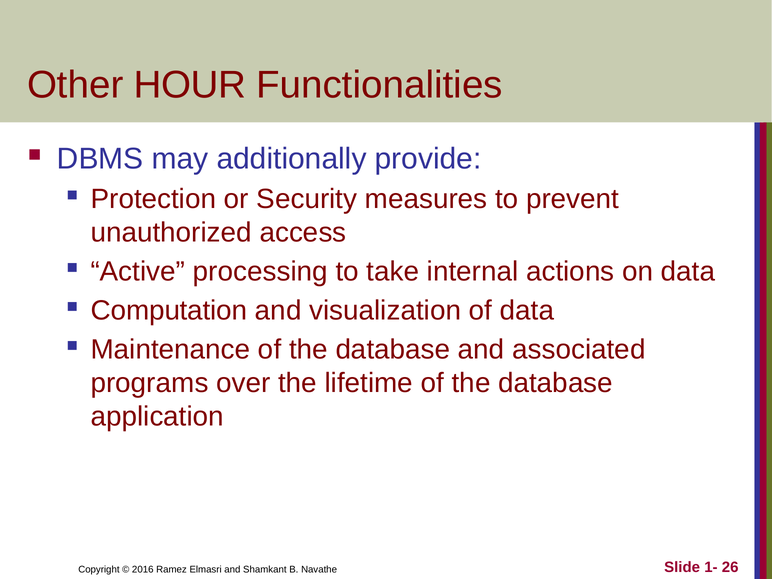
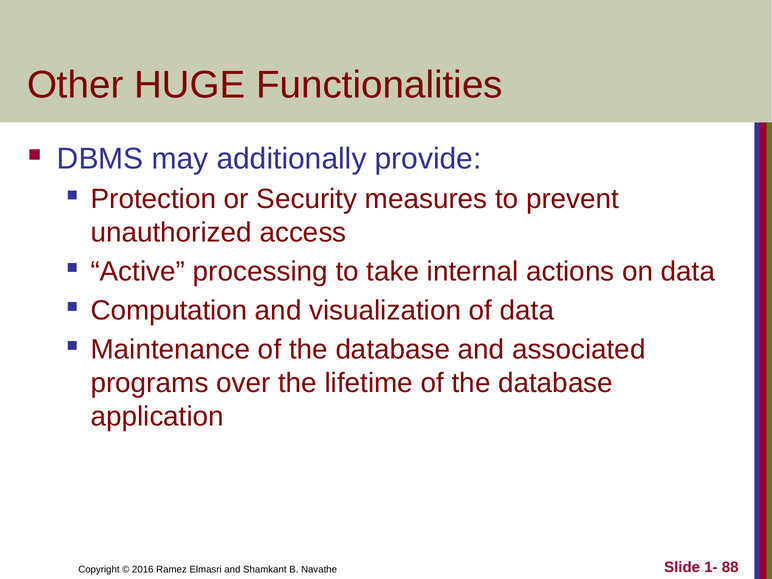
HOUR: HOUR -> HUGE
26: 26 -> 88
